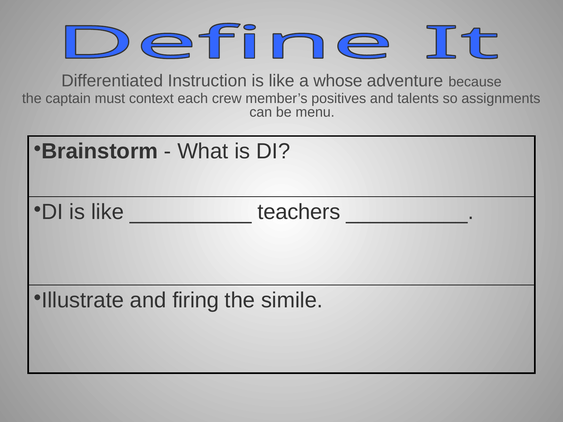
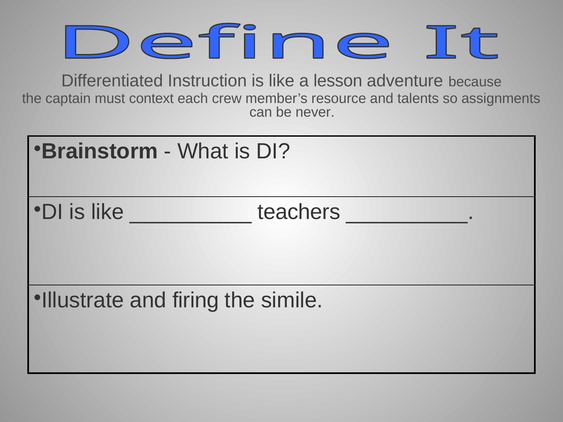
whose: whose -> lesson
positives: positives -> resource
menu: menu -> never
